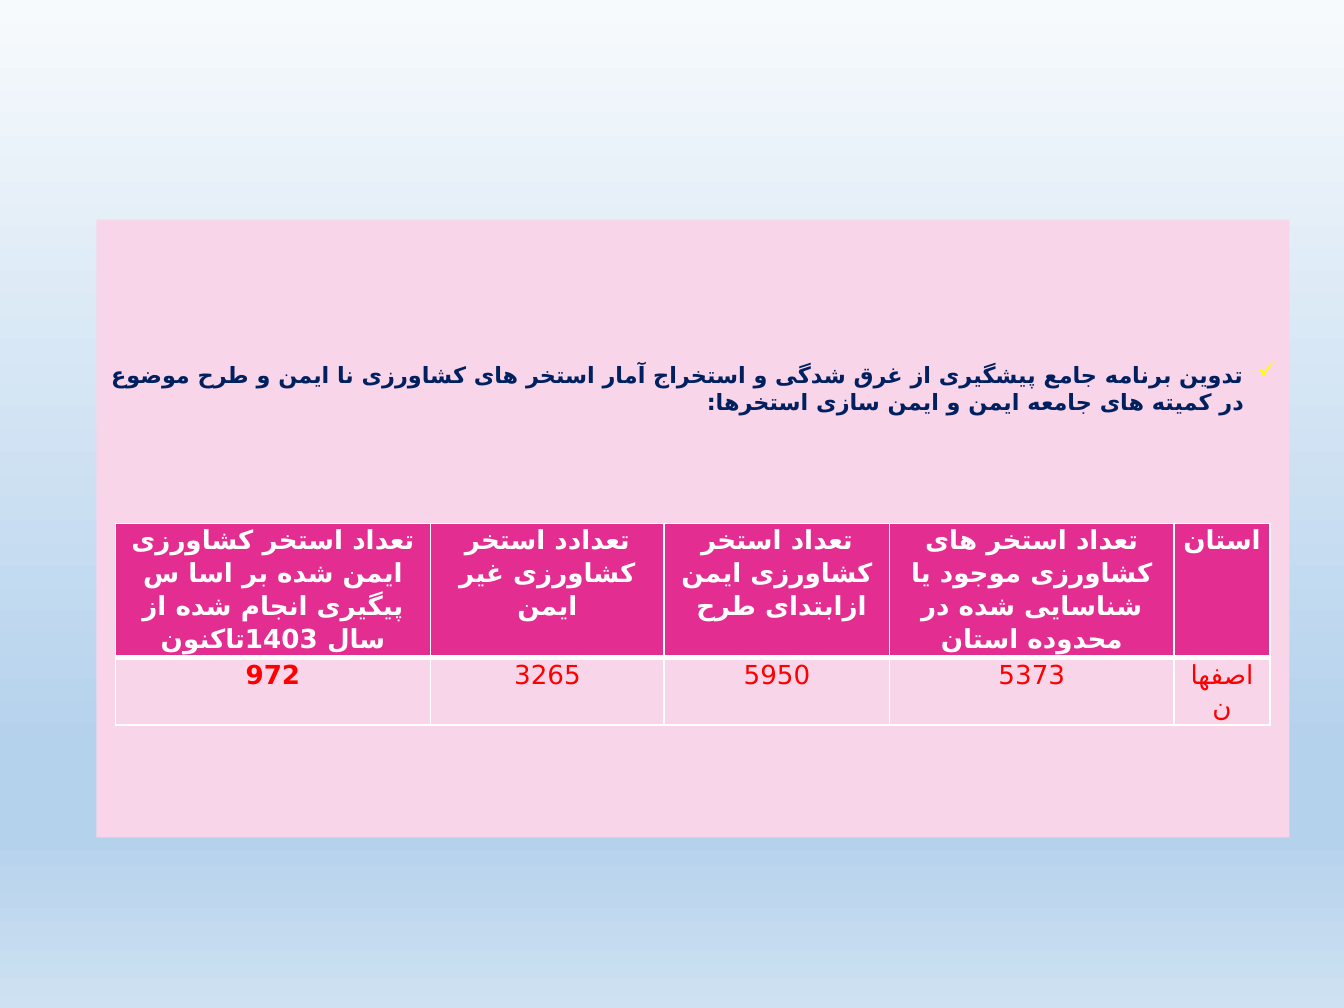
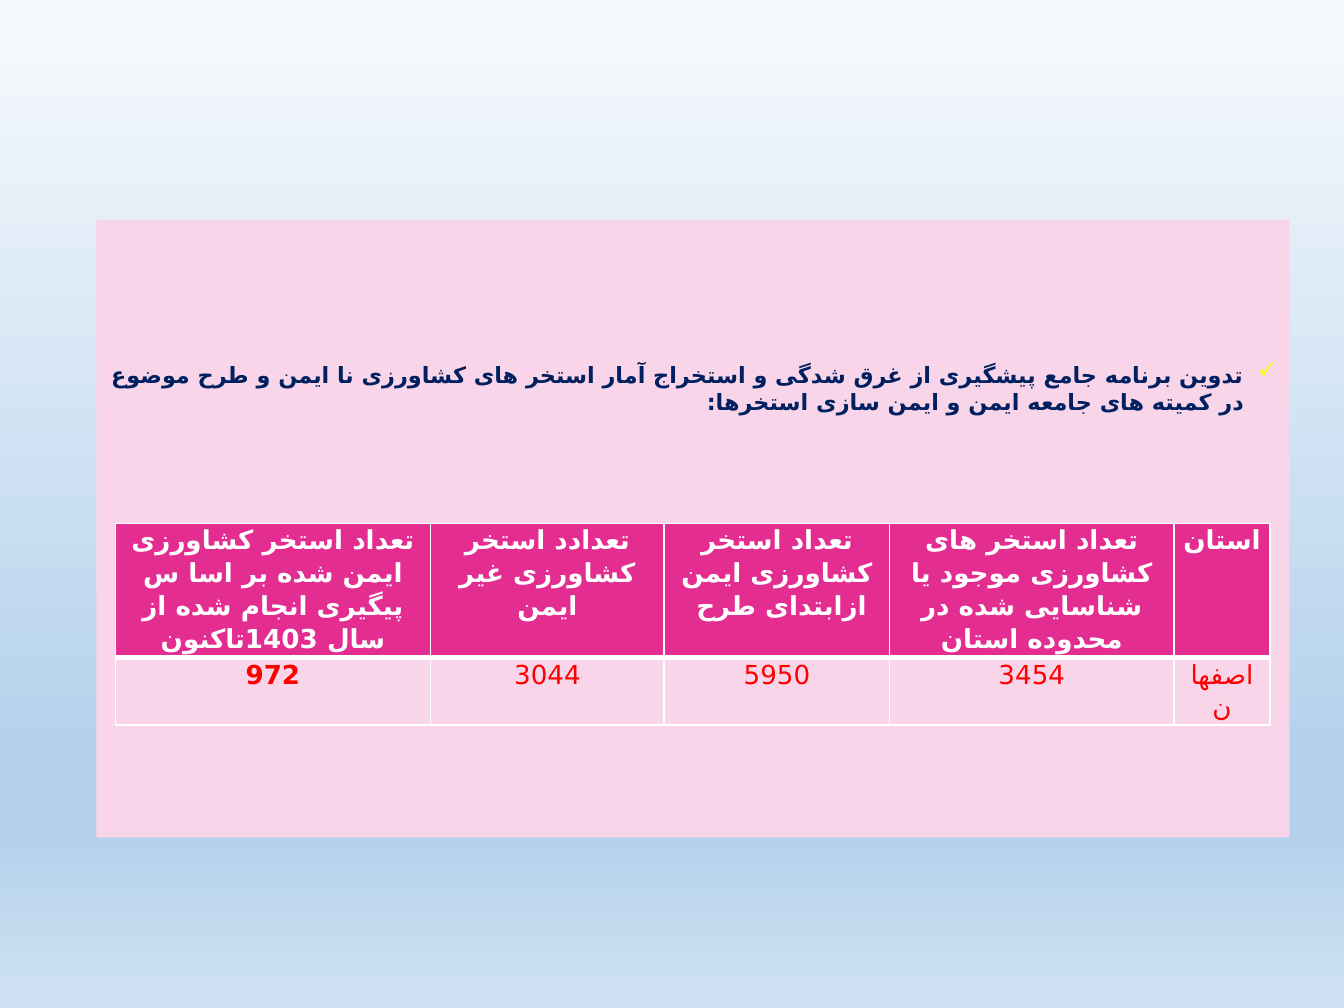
3265: 3265 -> 3044
5373: 5373 -> 3454
